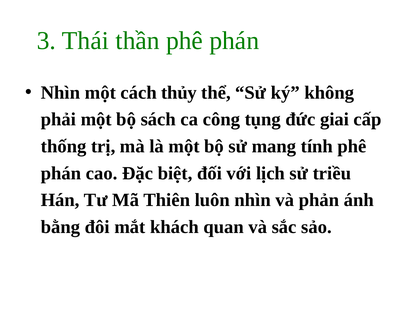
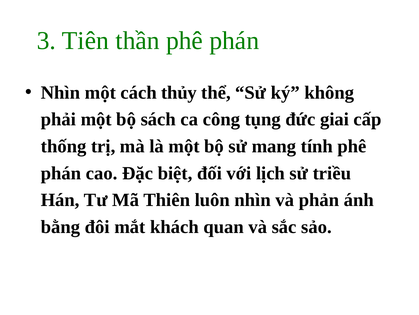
Thái: Thái -> Tiên
